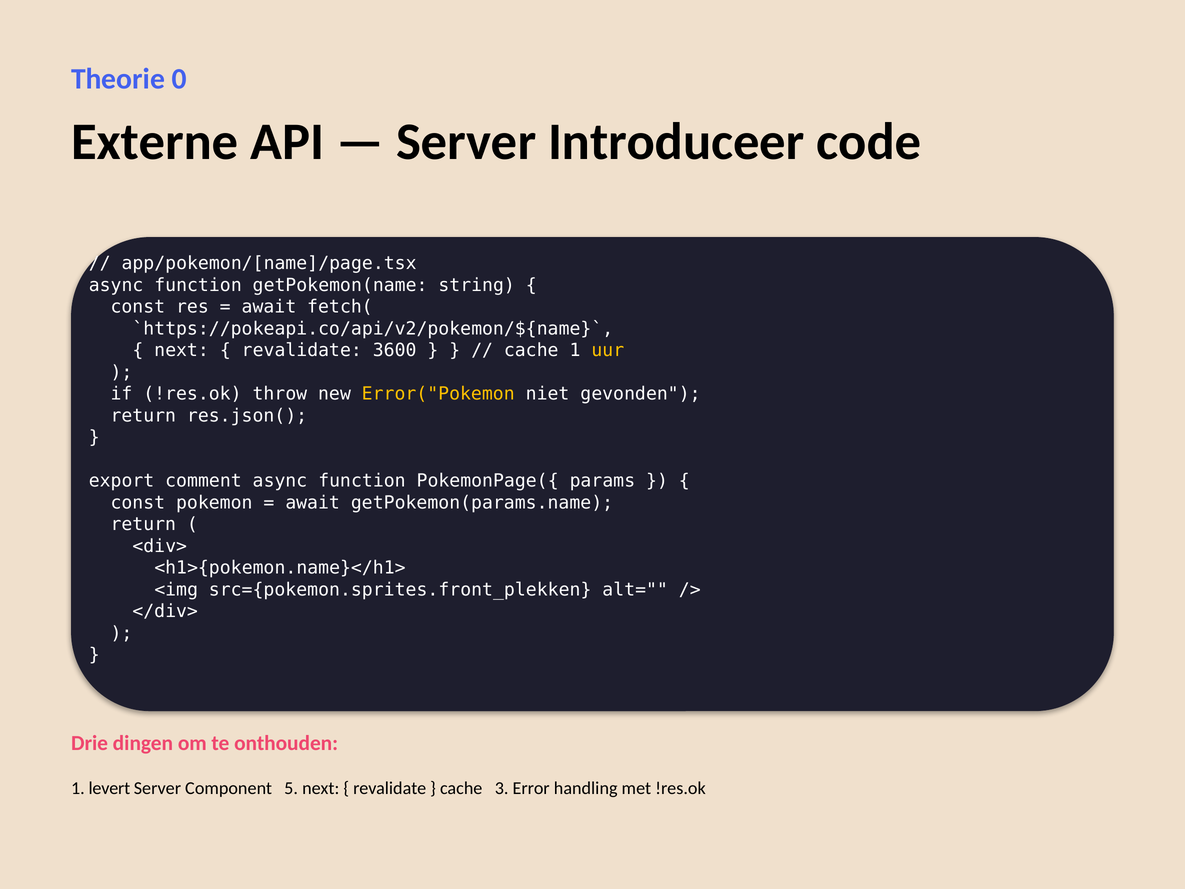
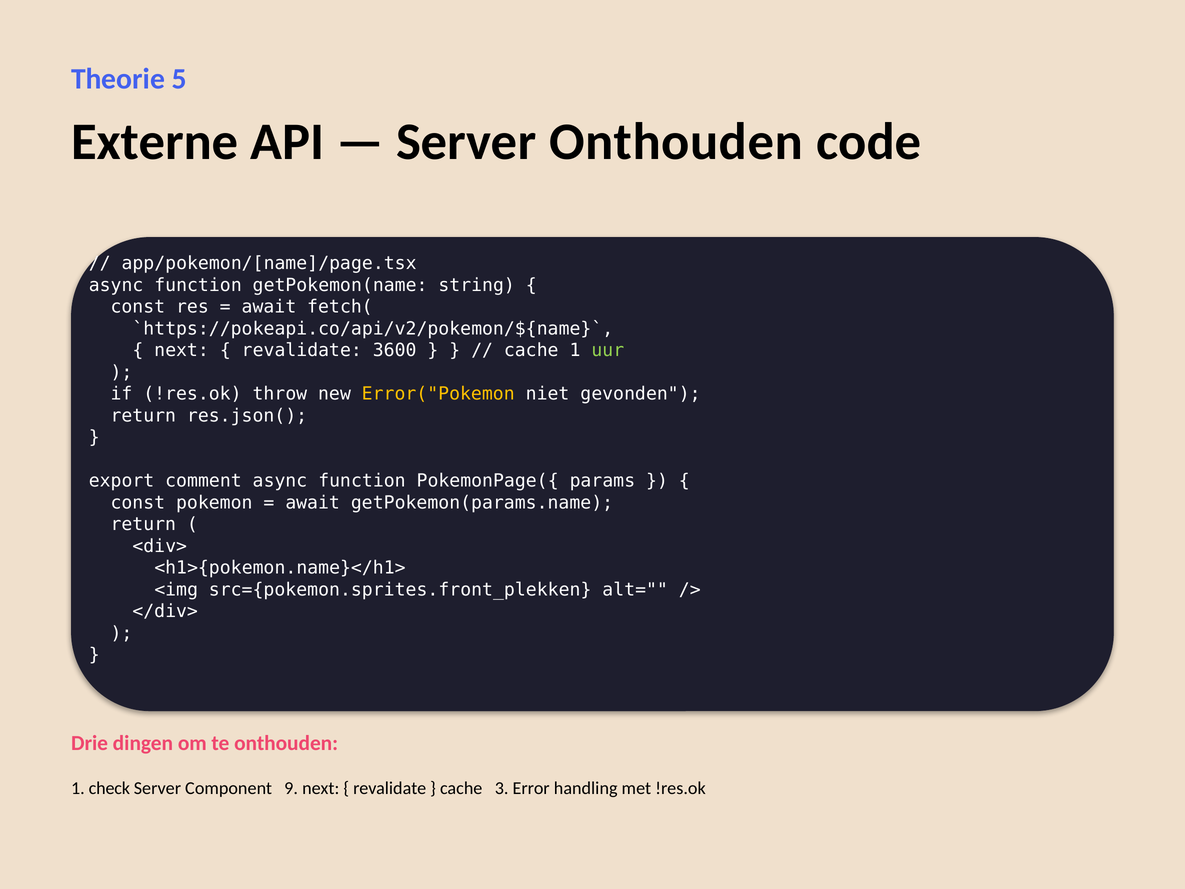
0: 0 -> 5
Server Introduceer: Introduceer -> Onthouden
uur colour: yellow -> light green
levert: levert -> check
5: 5 -> 9
